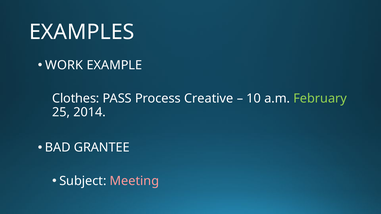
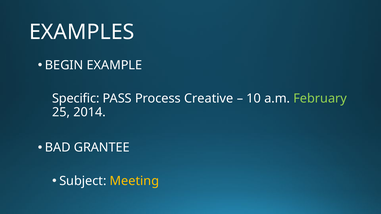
WORK: WORK -> BEGIN
Clothes: Clothes -> Specific
Meeting colour: pink -> yellow
